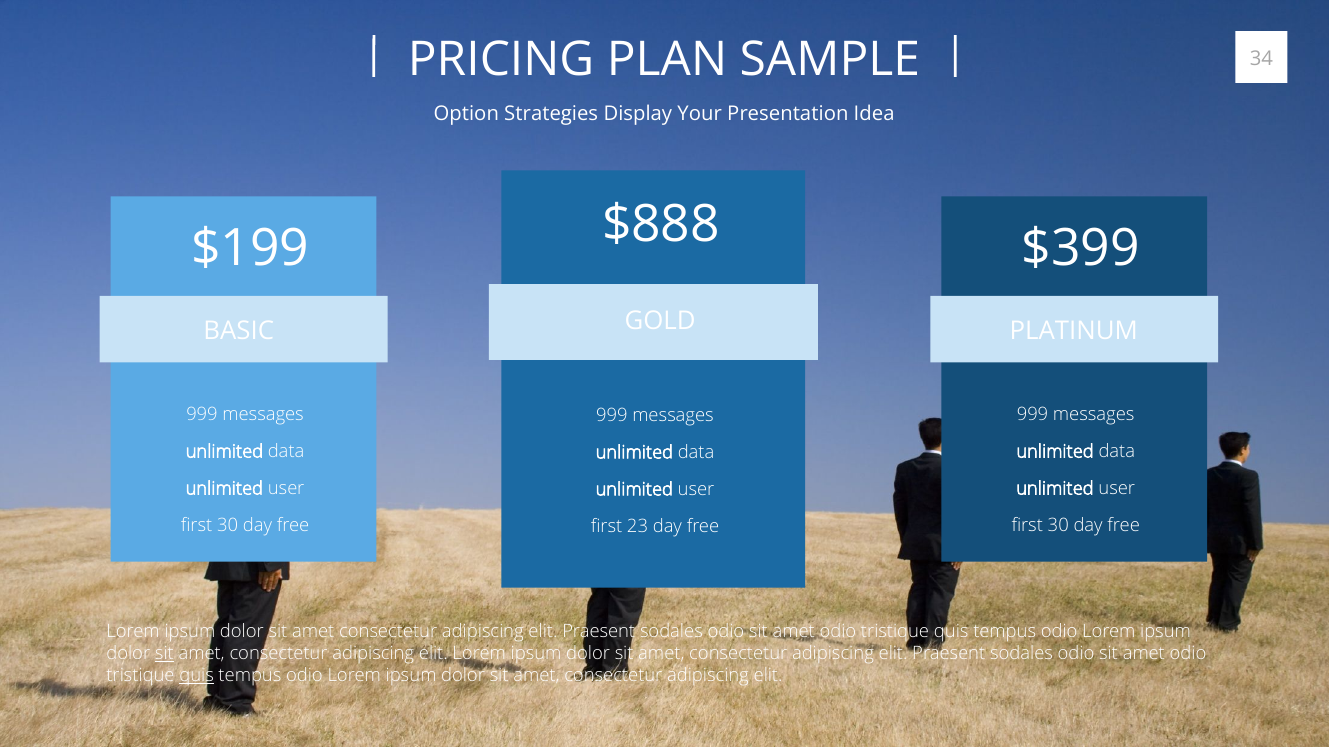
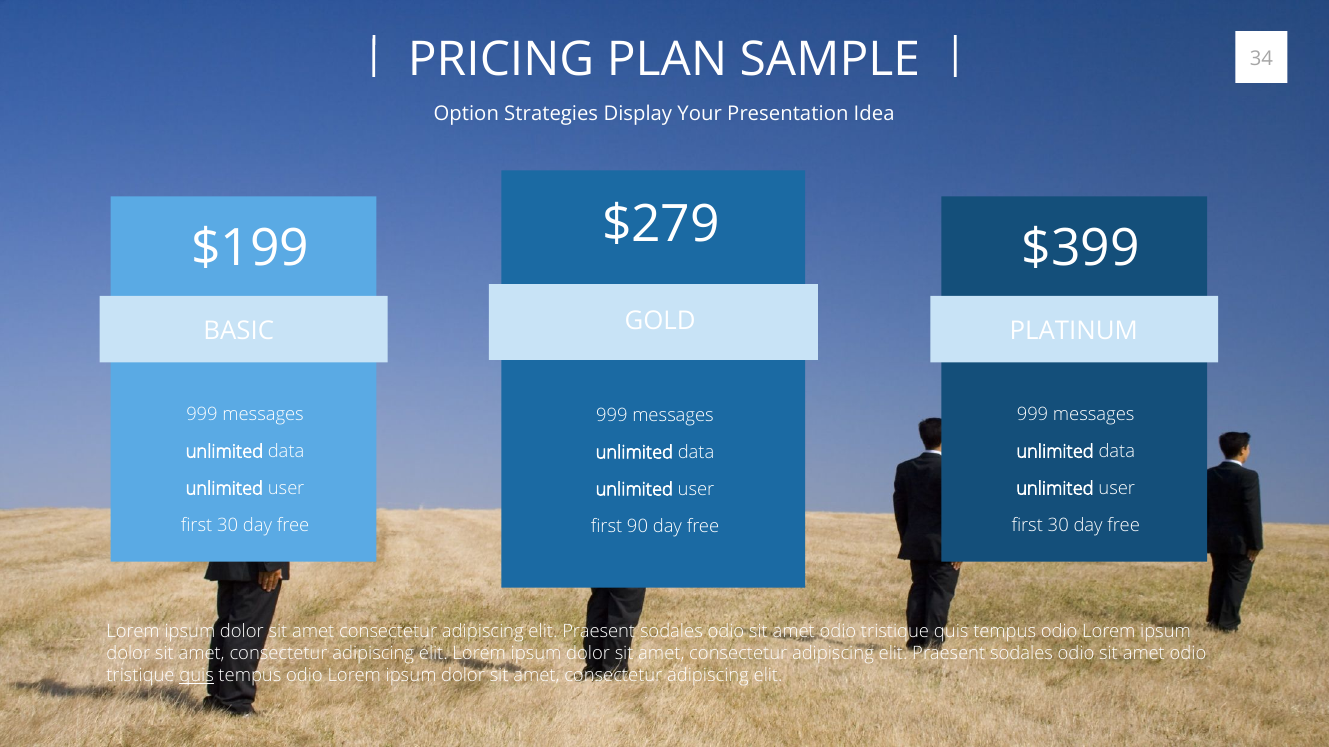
$888: $888 -> $279
23: 23 -> 90
sit at (164, 654) underline: present -> none
